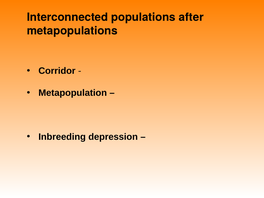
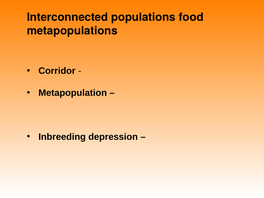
after: after -> food
